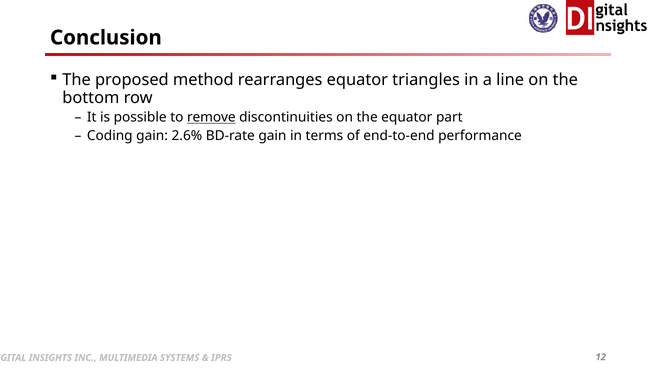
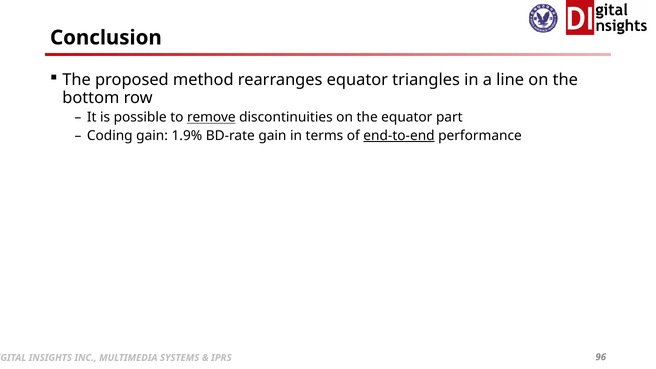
2.6%: 2.6% -> 1.9%
end-to-end underline: none -> present
12: 12 -> 96
